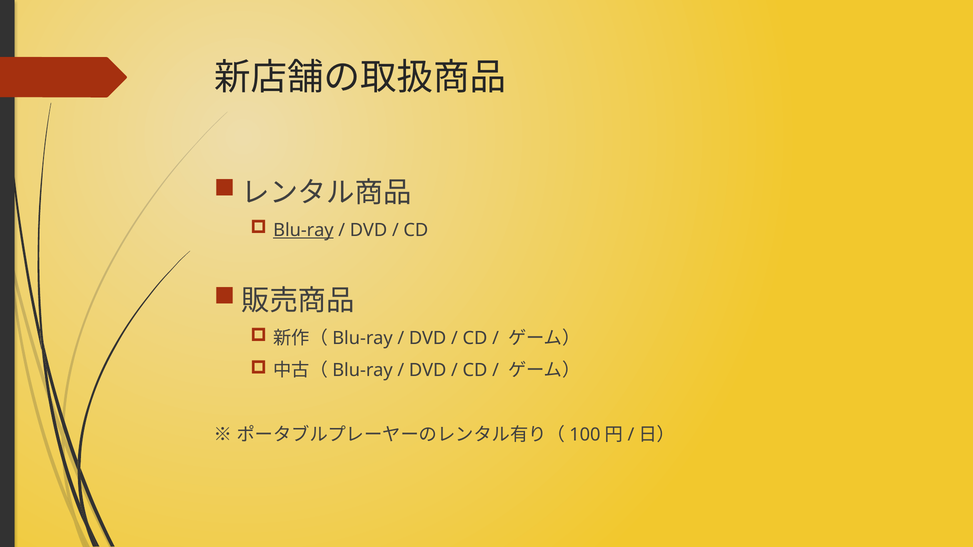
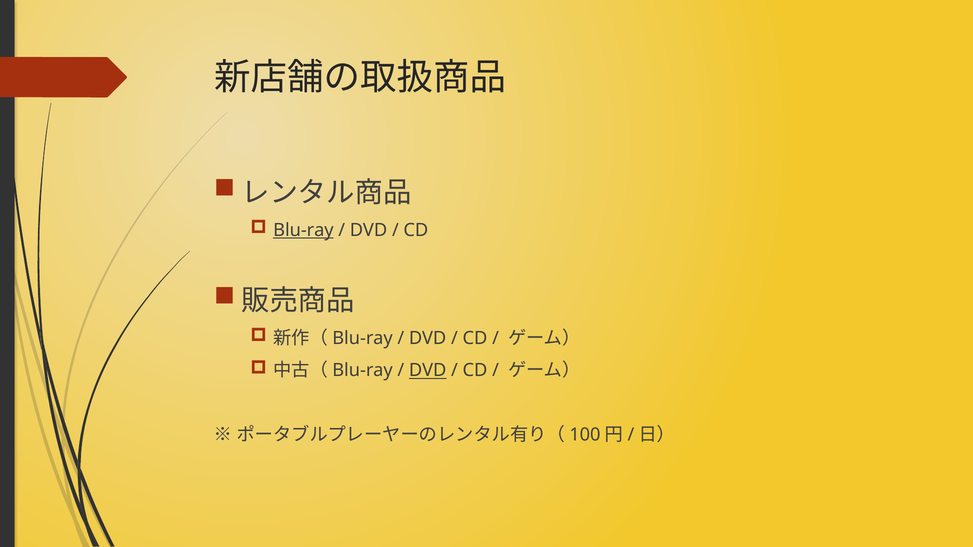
DVD at (428, 371) underline: none -> present
